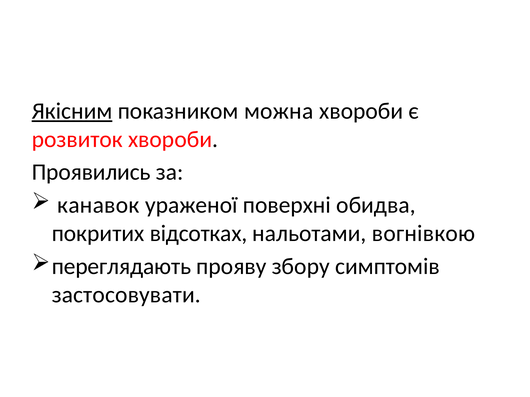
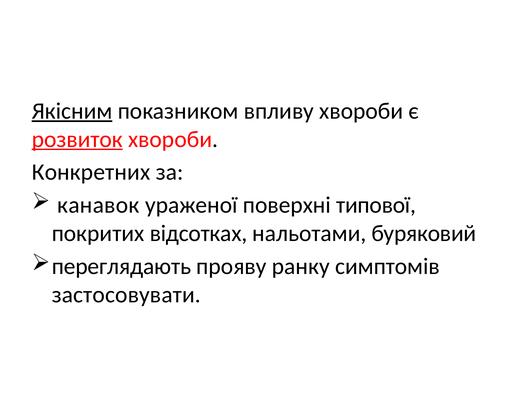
можна: можна -> впливу
розвиток underline: none -> present
Проявились: Проявились -> Конкретних
обидва: обидва -> типової
вогнівкою: вогнівкою -> буряковий
збору: збору -> ранку
